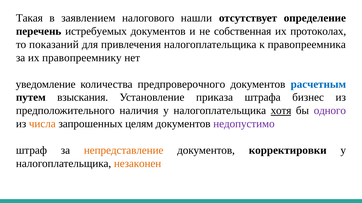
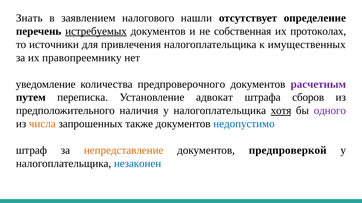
Такая: Такая -> Знать
истребуемых underline: none -> present
показаний: показаний -> источники
правопреемника: правопреемника -> имущественных
расчетным colour: blue -> purple
взыскания: взыскания -> переписка
приказа: приказа -> адвокат
бизнес: бизнес -> сборов
целям: целям -> также
недопустимо colour: purple -> blue
корректировки: корректировки -> предпроверкой
незаконен colour: orange -> blue
